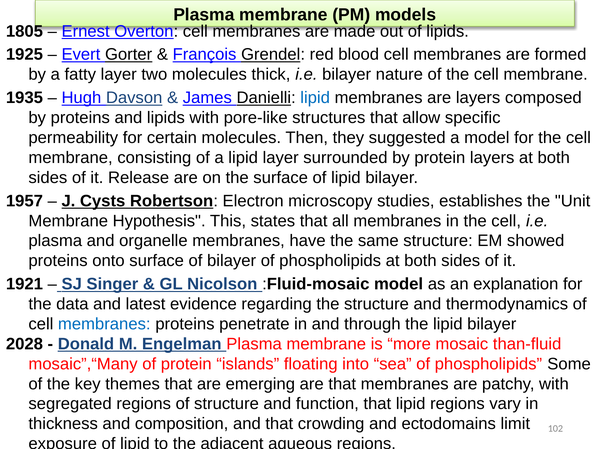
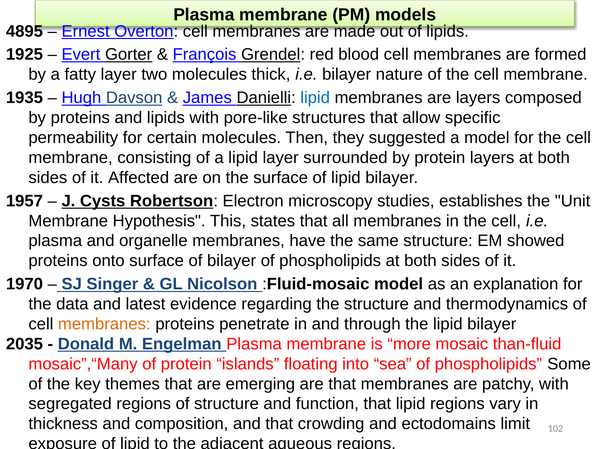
1805: 1805 -> 4895
Release: Release -> Affected
1921: 1921 -> 1970
membranes at (104, 324) colour: blue -> orange
2028: 2028 -> 2035
